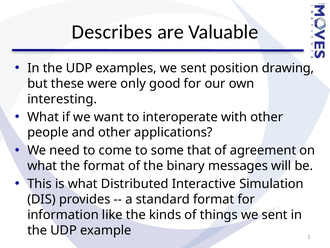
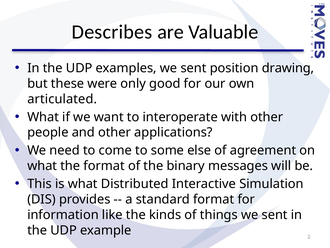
interesting: interesting -> articulated
that: that -> else
